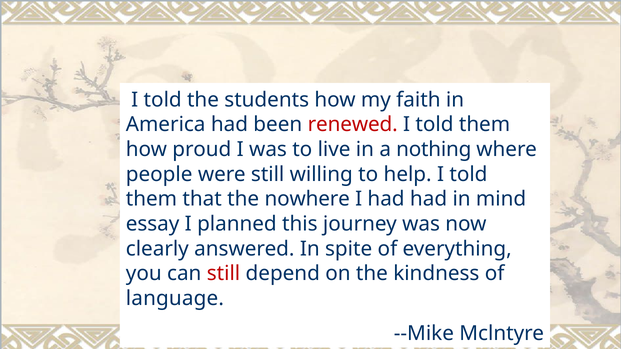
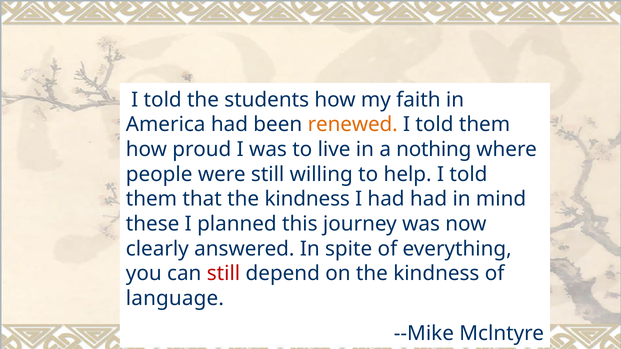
renewed colour: red -> orange
that the nowhere: nowhere -> kindness
essay: essay -> these
